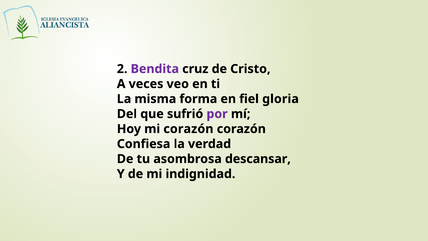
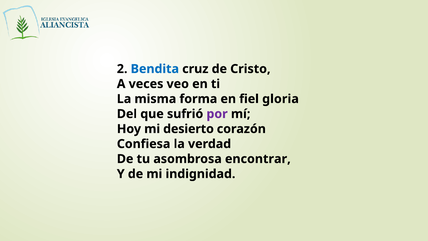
Bendita colour: purple -> blue
mi corazón: corazón -> desierto
descansar: descansar -> encontrar
